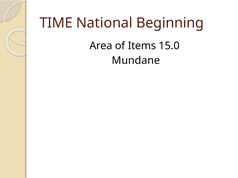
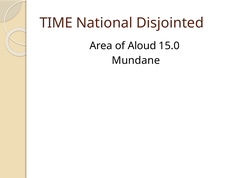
Beginning: Beginning -> Disjointed
Items: Items -> Aloud
